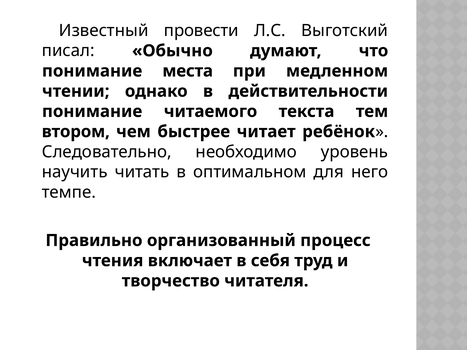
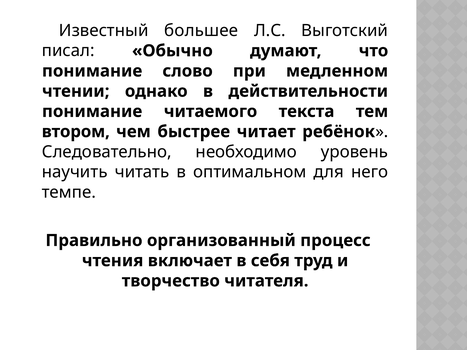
провести: провести -> большее
места: места -> слово
